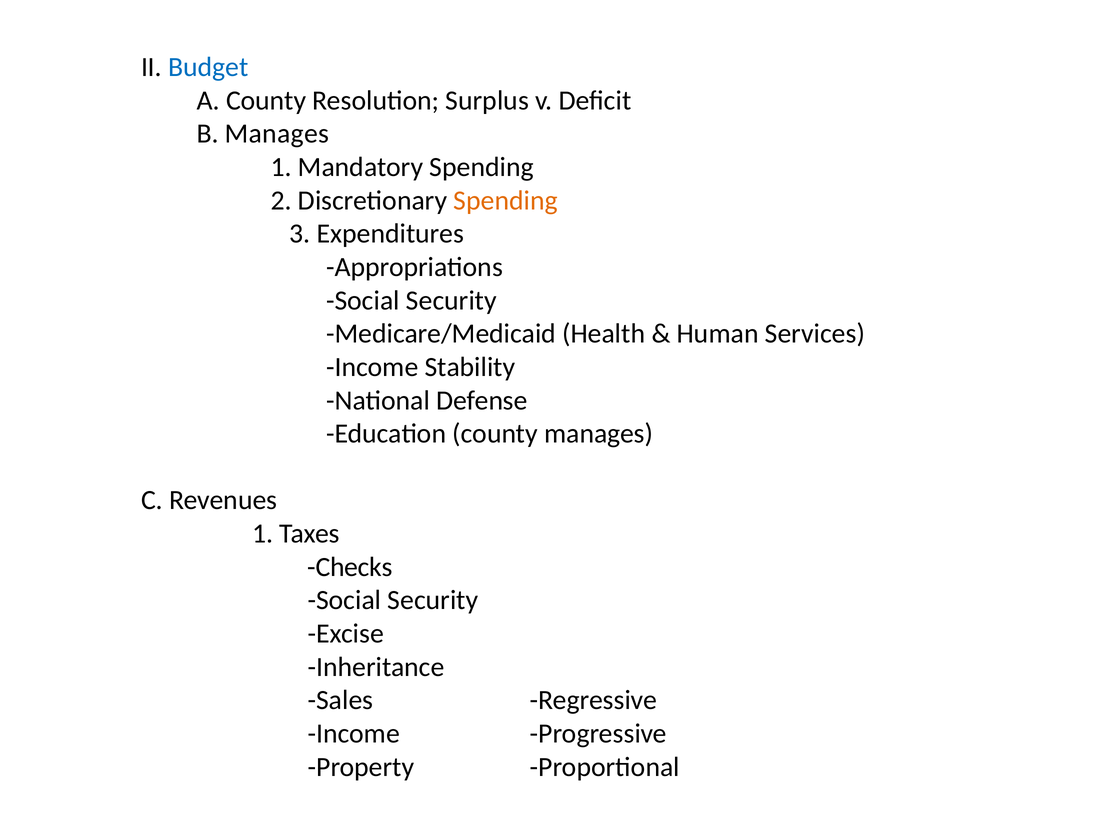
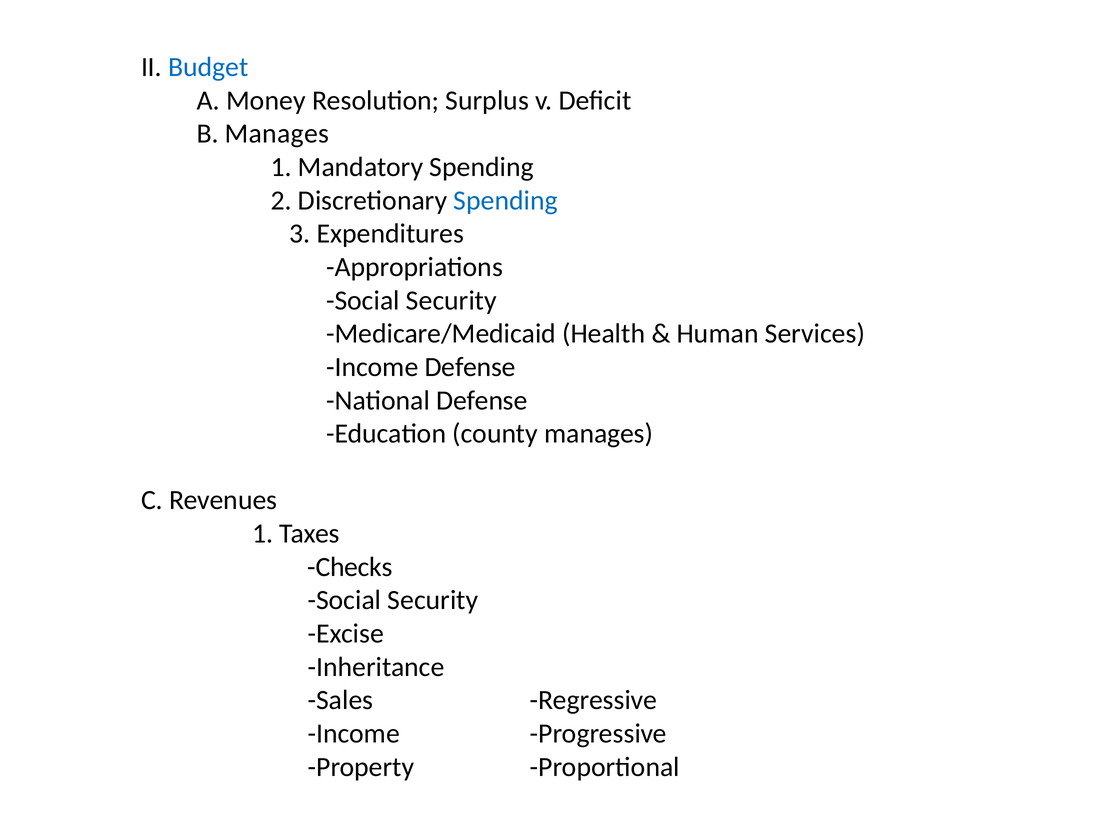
A County: County -> Money
Spending at (506, 200) colour: orange -> blue
Income Stability: Stability -> Defense
